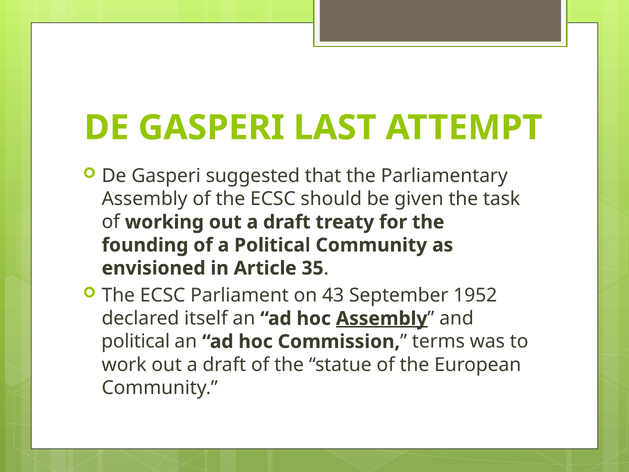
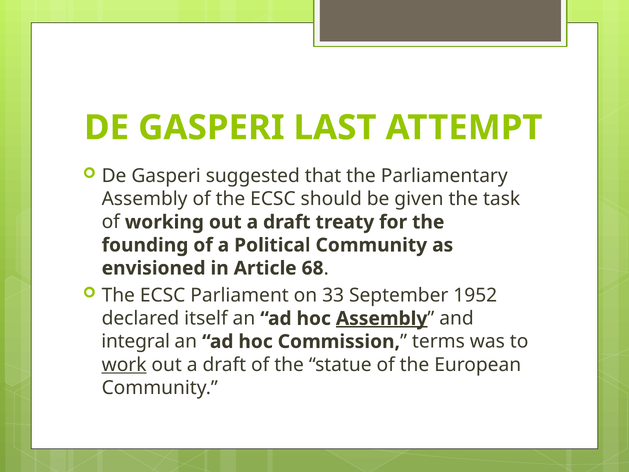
35: 35 -> 68
43: 43 -> 33
political at (136, 341): political -> integral
work underline: none -> present
